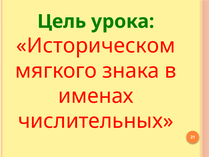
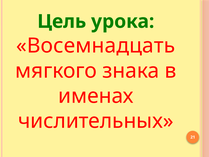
Историческом: Историческом -> Восемнадцать
